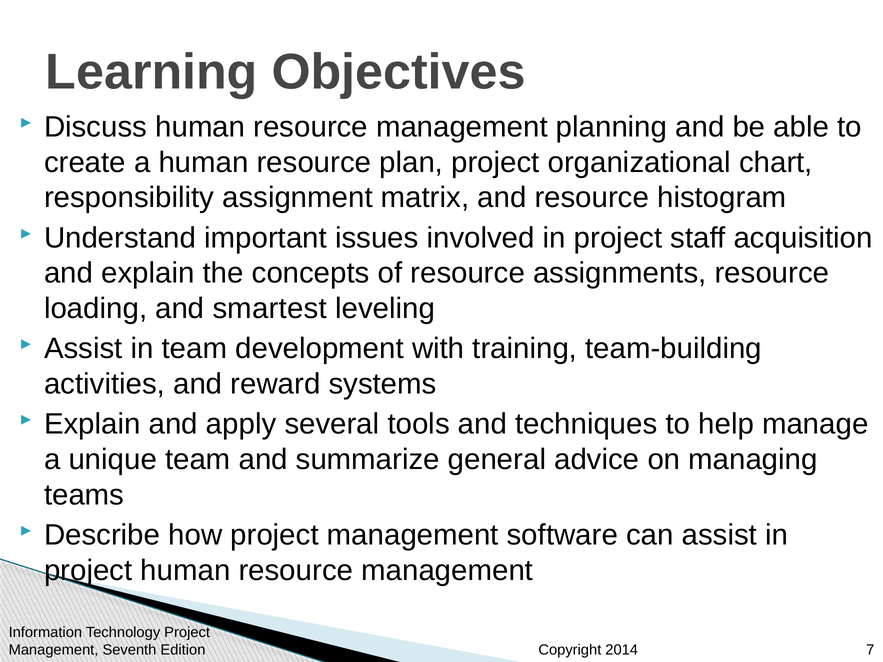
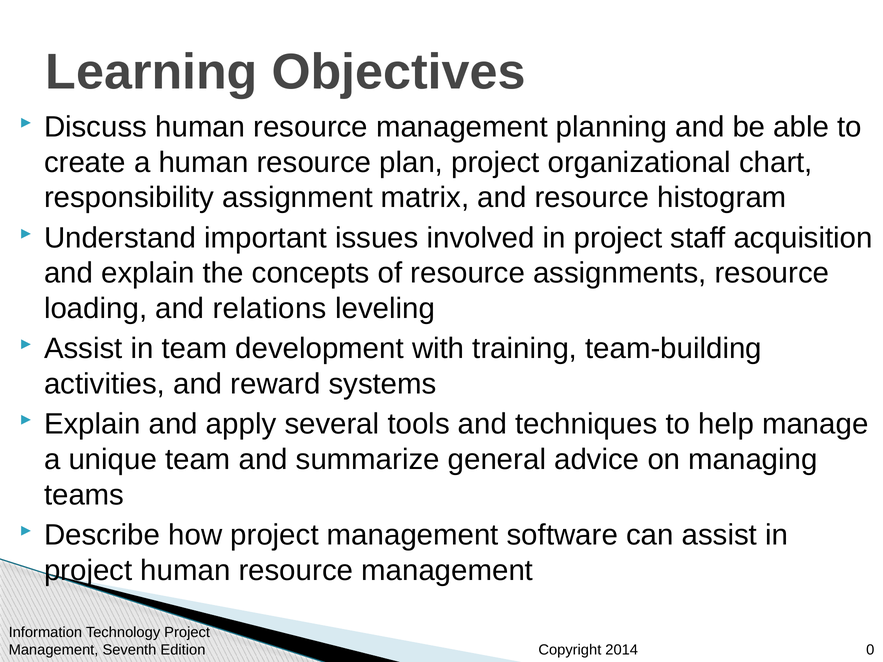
smartest: smartest -> relations
7: 7 -> 0
